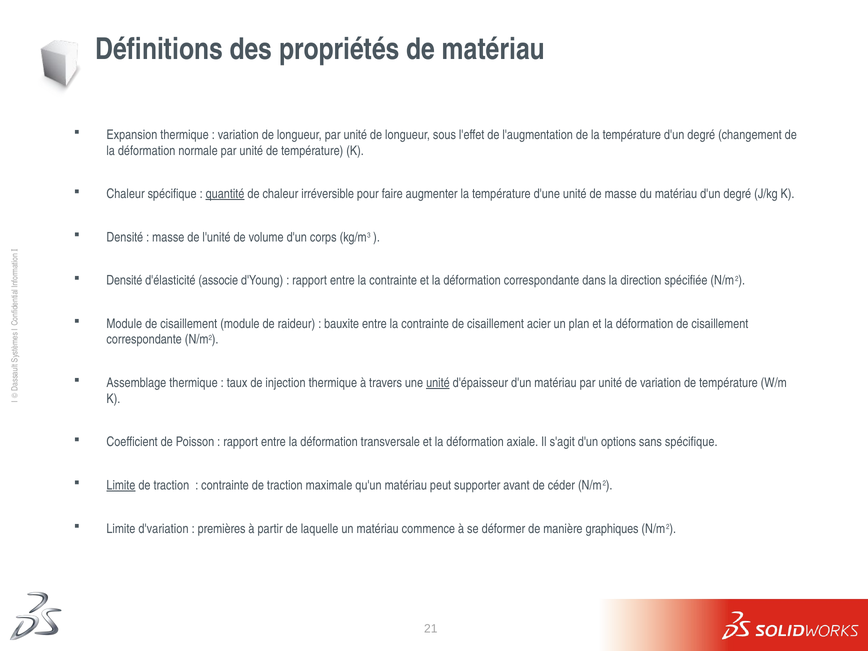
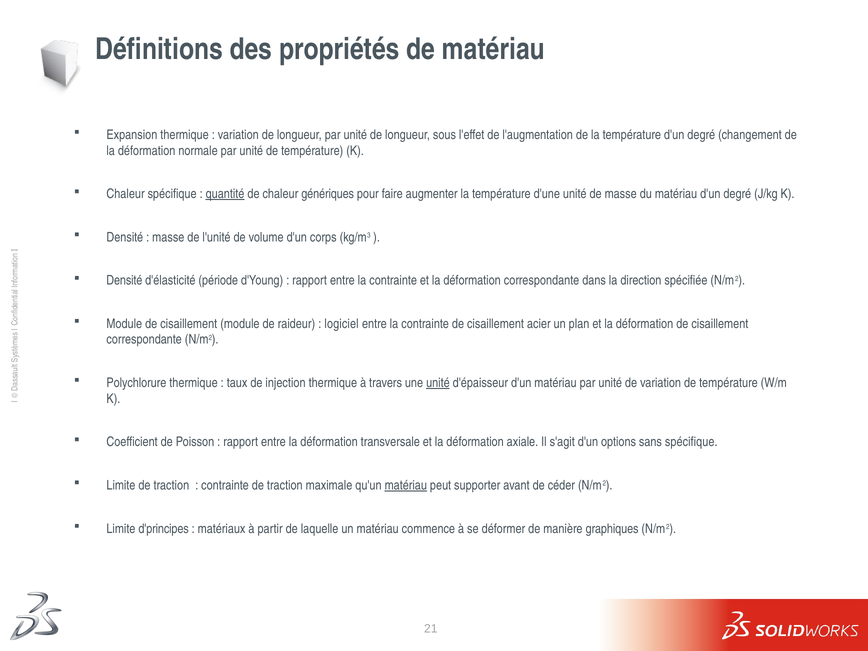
irréversible: irréversible -> génériques
associe: associe -> période
bauxite: bauxite -> logiciel
Assemblage: Assemblage -> Polychlorure
Limite at (121, 485) underline: present -> none
matériau at (406, 485) underline: none -> present
d'variation: d'variation -> d'principes
premières: premières -> matériaux
